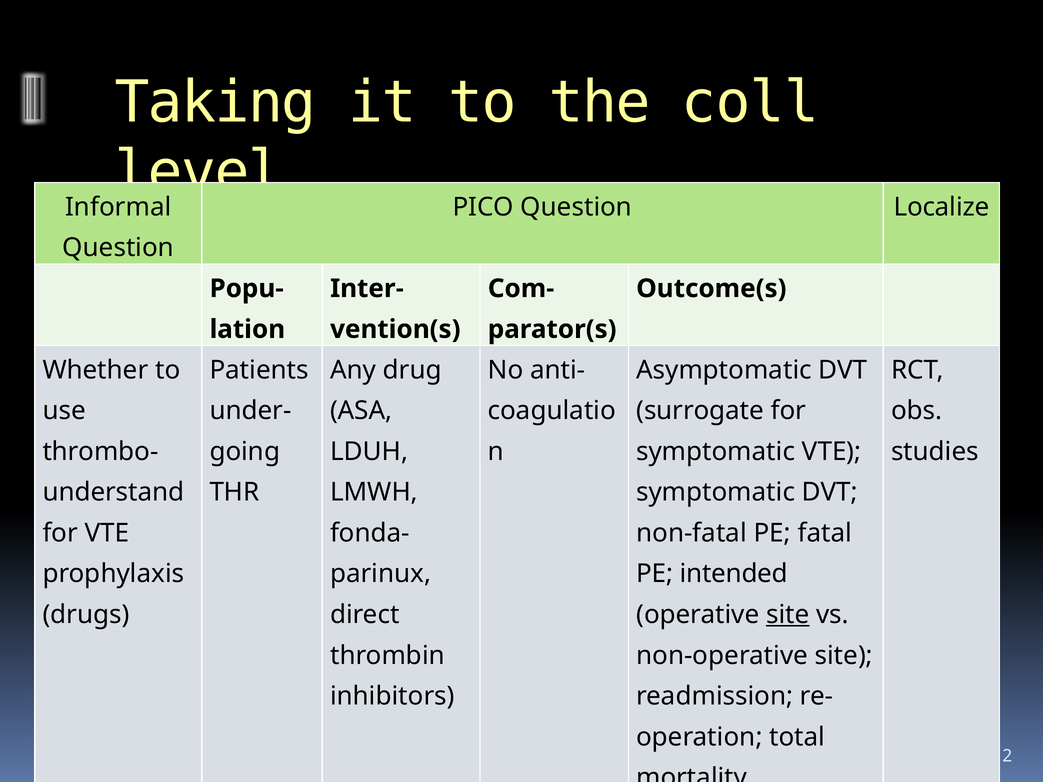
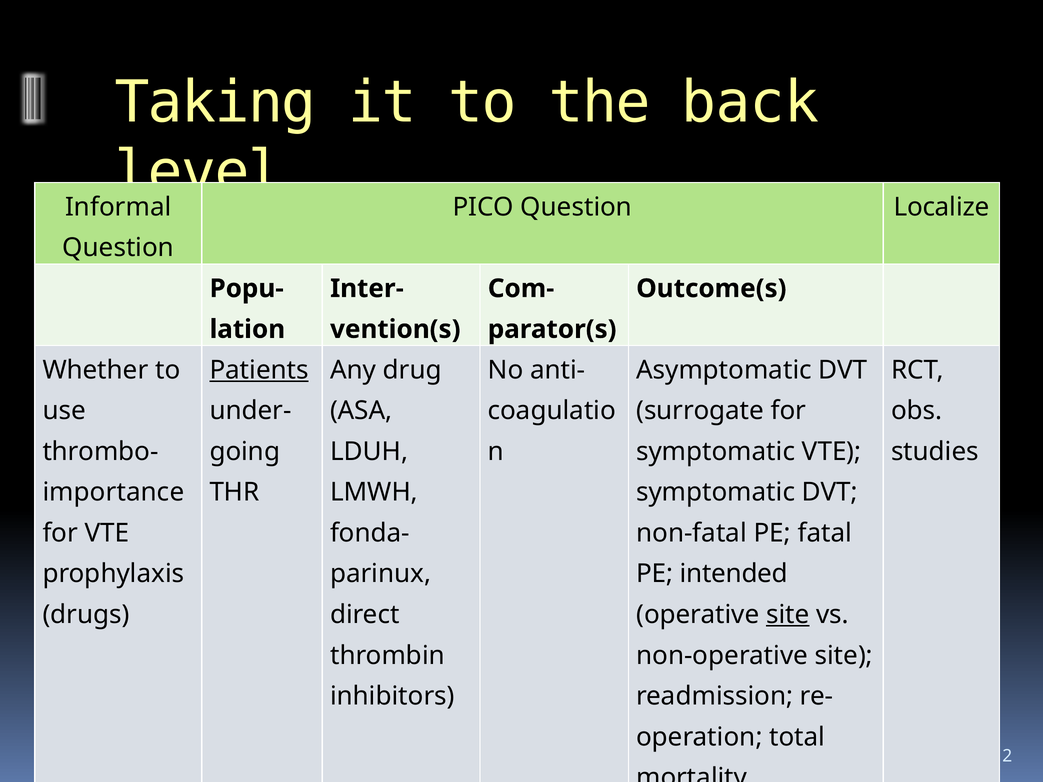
coll: coll -> back
Patients underline: none -> present
understand: understand -> importance
